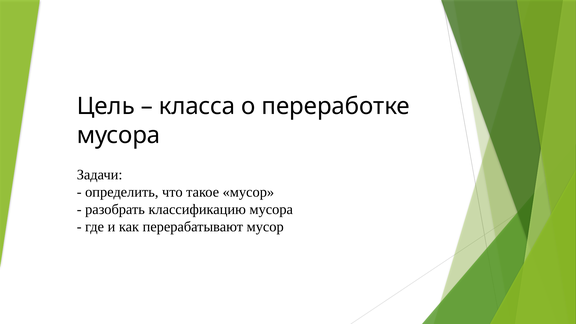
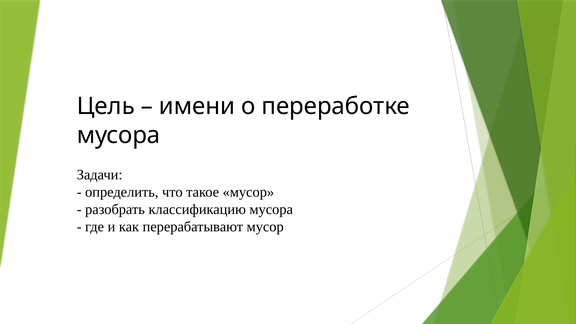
класса: класса -> имени
